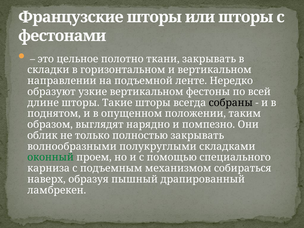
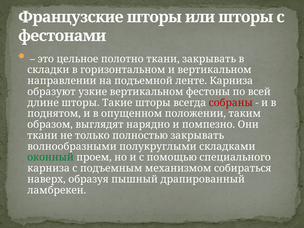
ленте Нередко: Нередко -> Карниза
собраны colour: black -> red
облик at (42, 136): облик -> ткани
